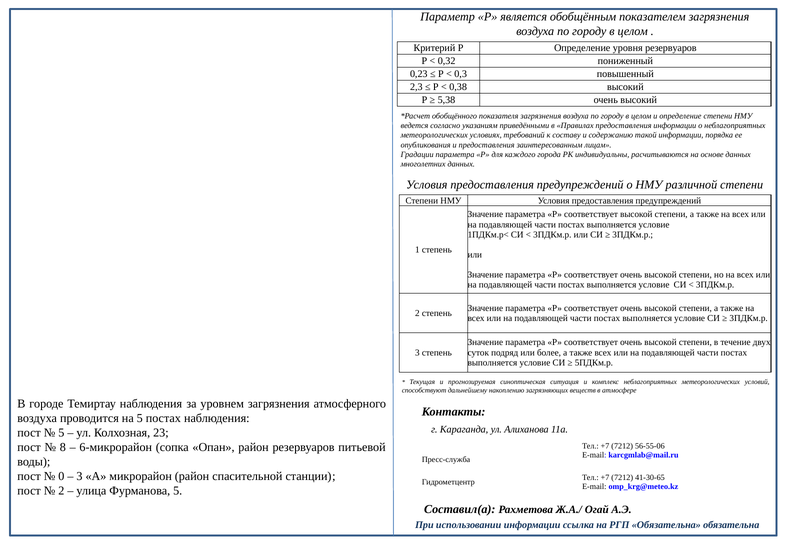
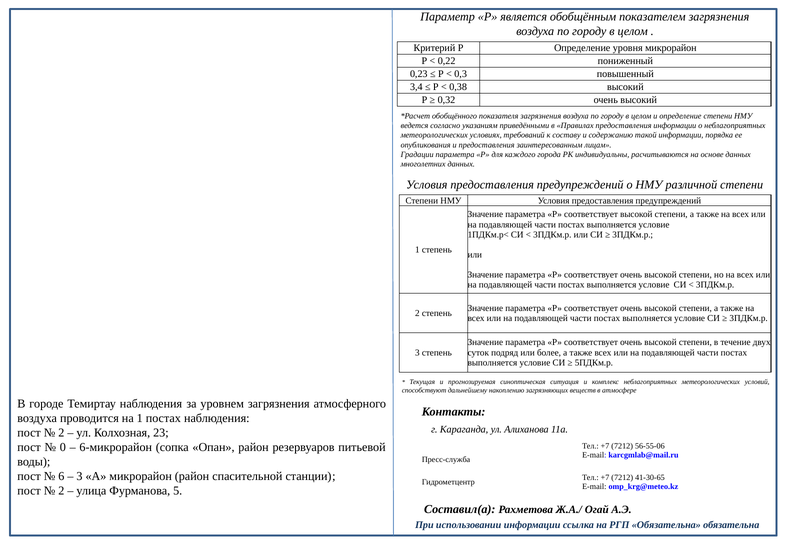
уровня резервуаров: резервуаров -> микрорайон
0,32: 0,32 -> 0,22
2,3: 2,3 -> 3,4
5,38: 5,38 -> 0,32
на 5: 5 -> 1
5 at (61, 433): 5 -> 2
8: 8 -> 0
0: 0 -> 6
